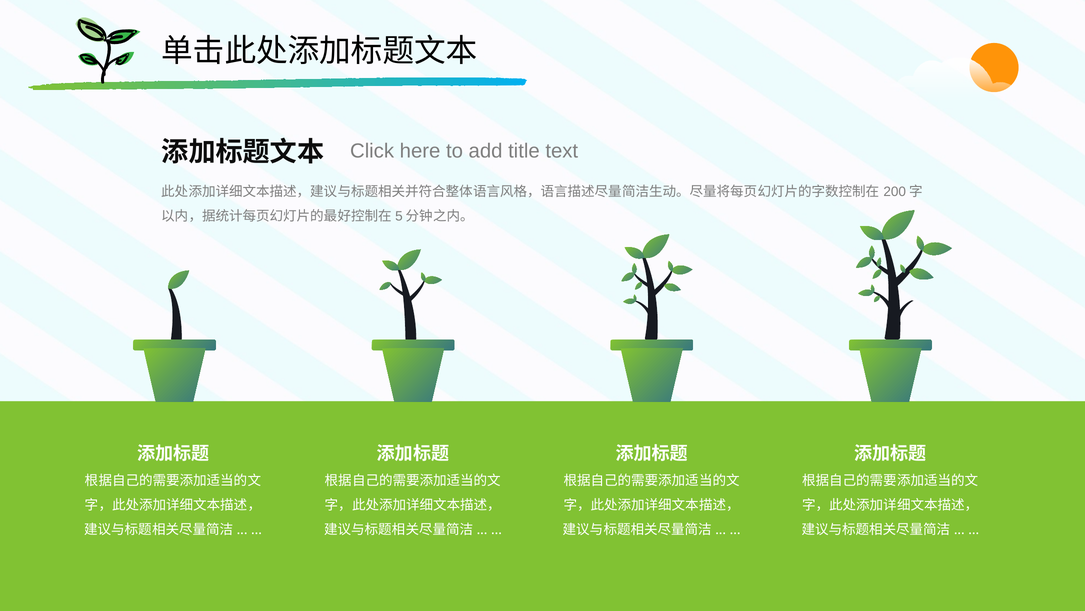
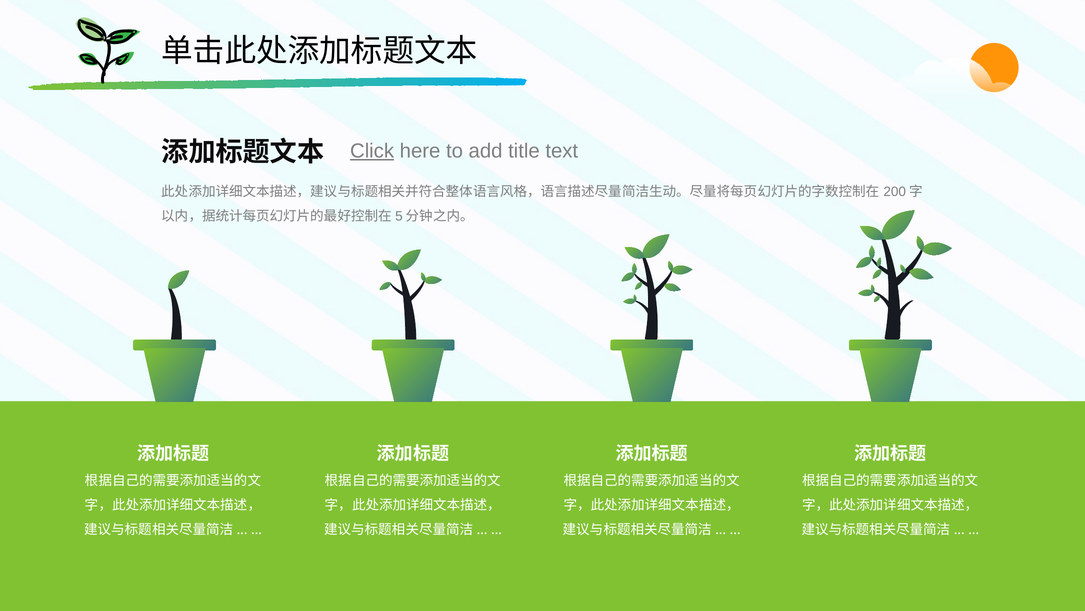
Click underline: none -> present
